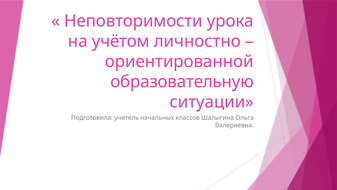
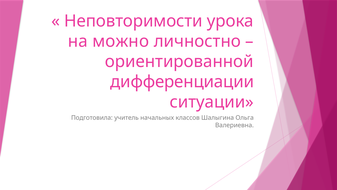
учётом: учётом -> можно
образовательную: образовательную -> дифференциации
